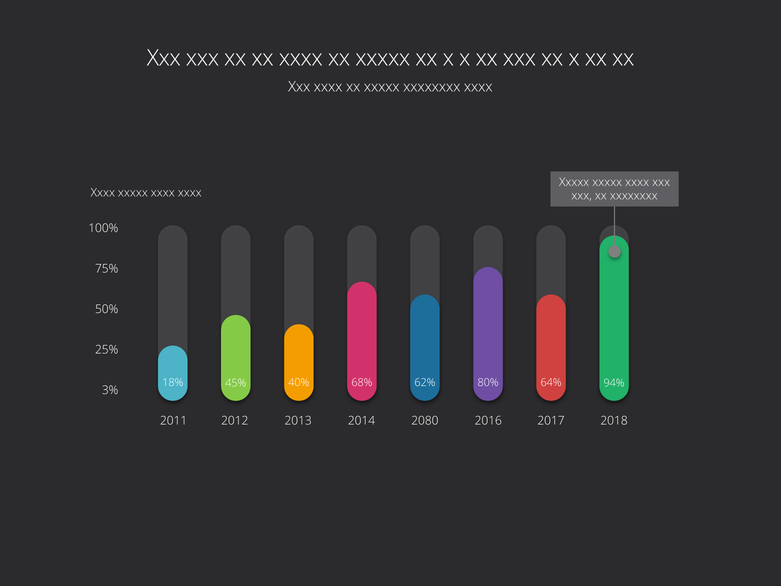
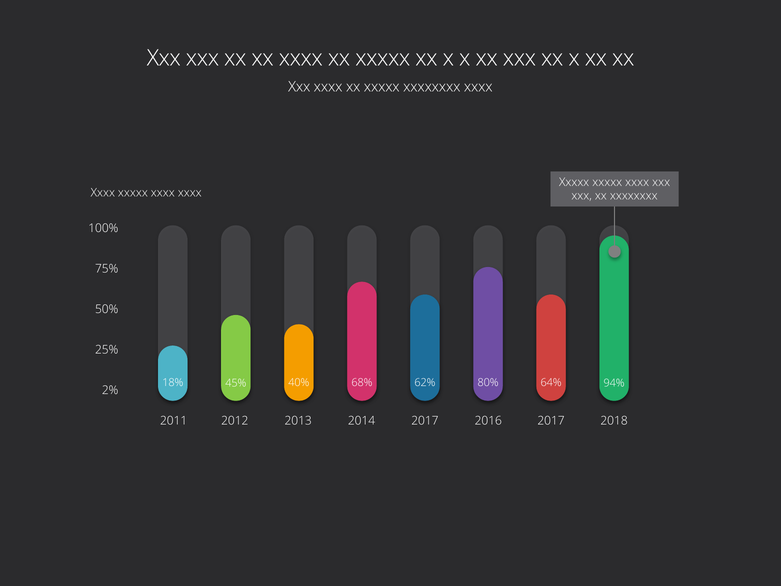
3%: 3% -> 2%
2080 at (425, 421): 2080 -> 2017
